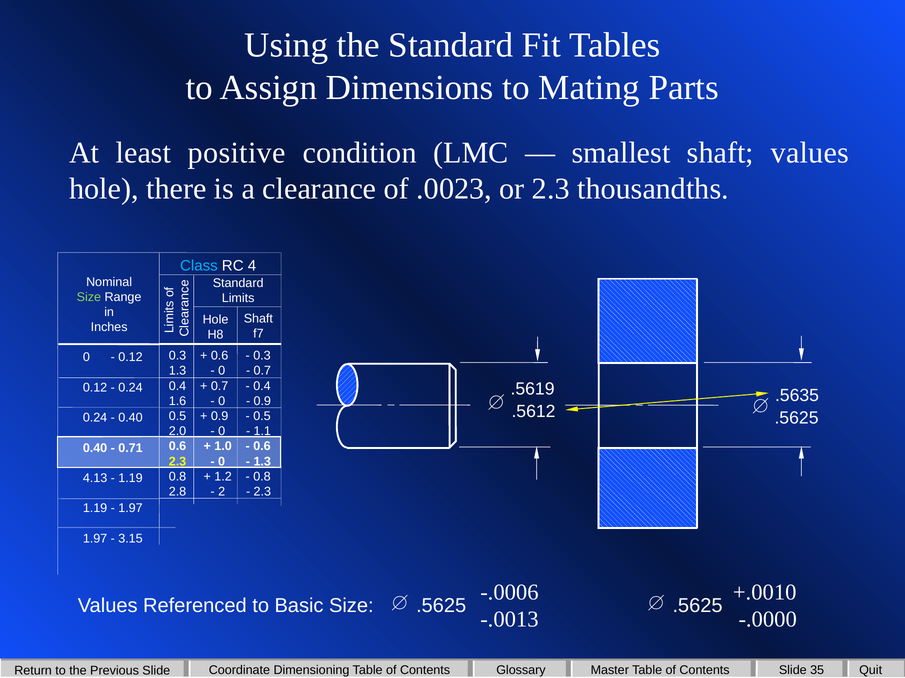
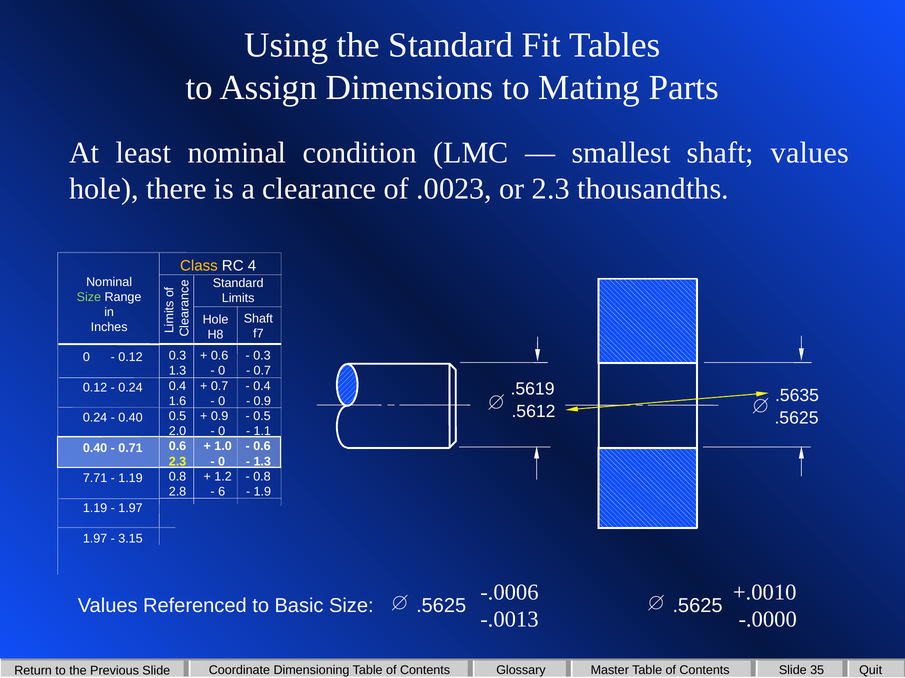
least positive: positive -> nominal
Class colour: light blue -> yellow
4.13: 4.13 -> 7.71
2: 2 -> 6
2.3 at (262, 492): 2.3 -> 1.9
